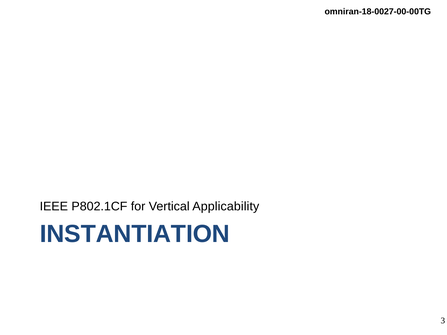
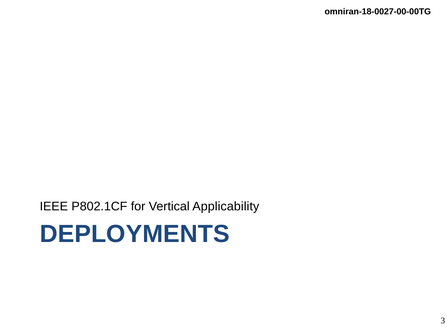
INSTANTIATION: INSTANTIATION -> DEPLOYMENTS
